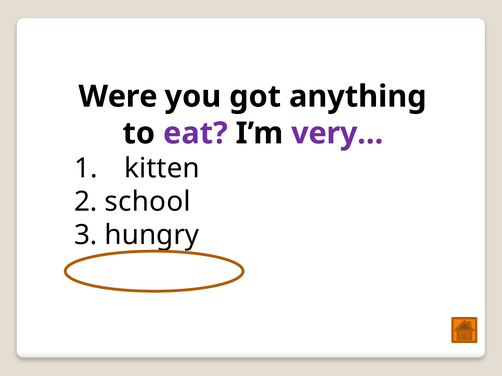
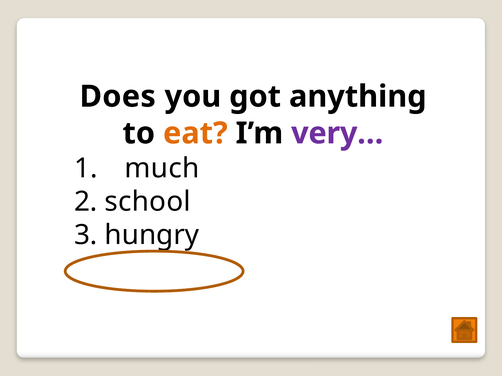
Were: Were -> Does
eat colour: purple -> orange
kitten: kitten -> much
